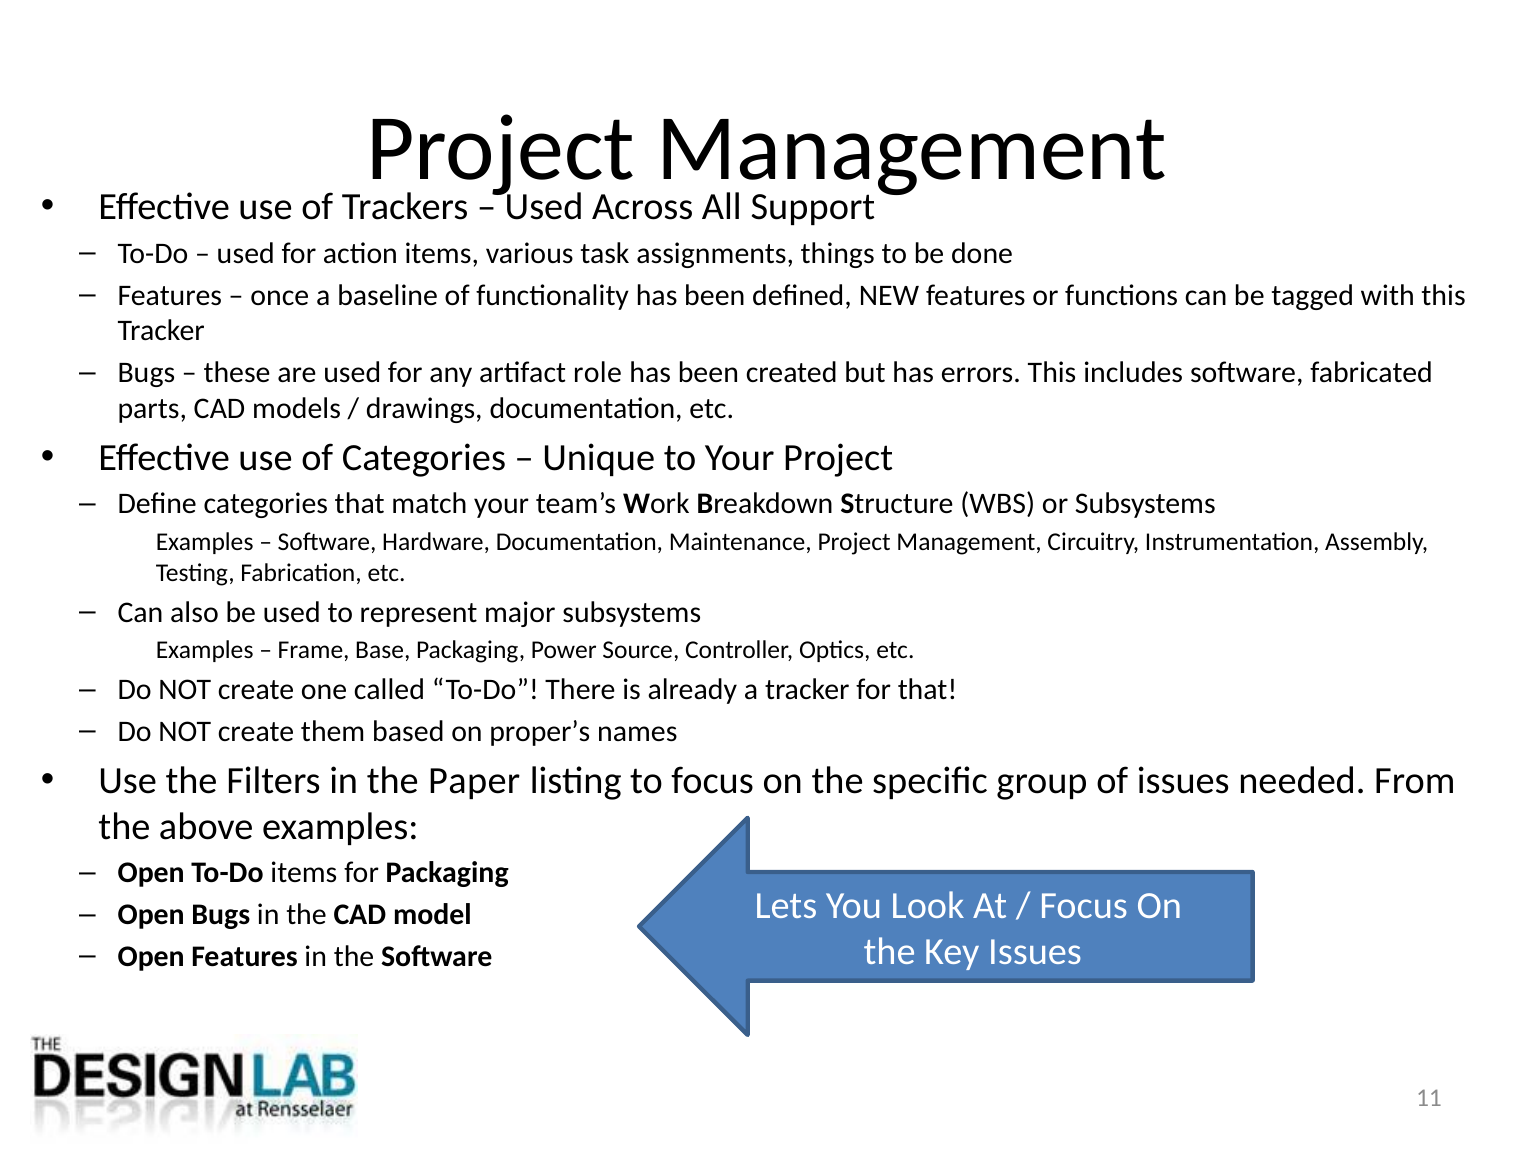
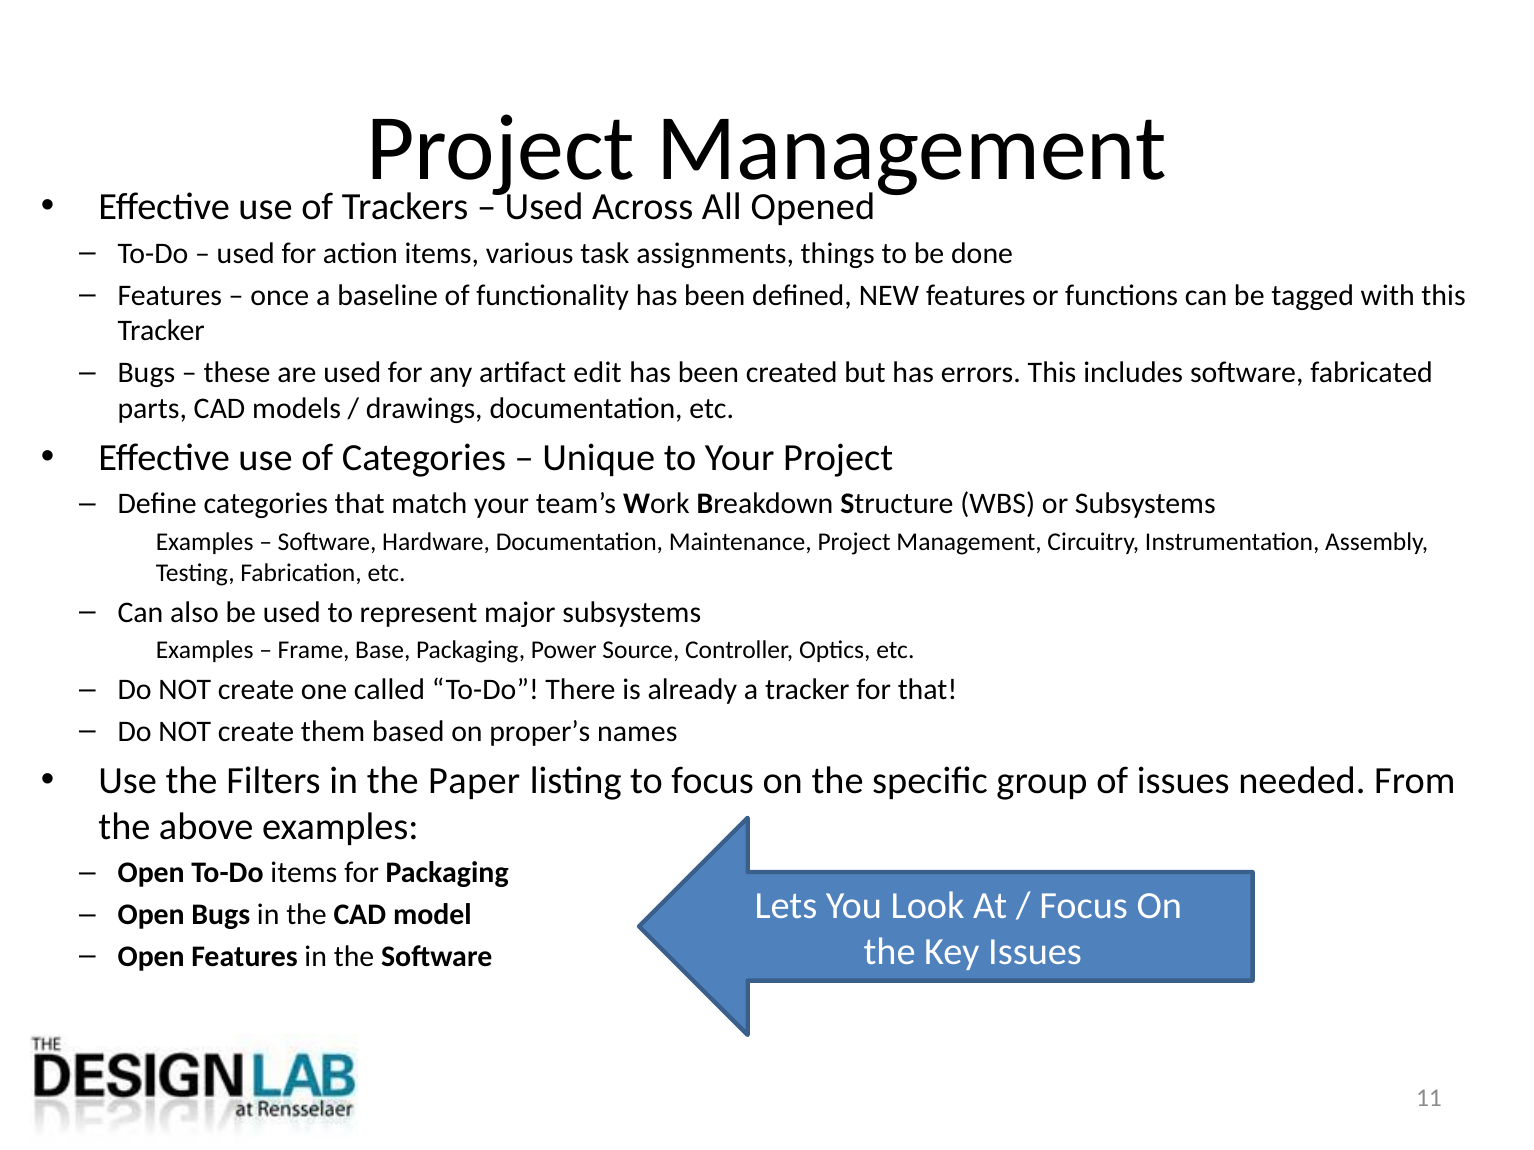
Support: Support -> Opened
role: role -> edit
